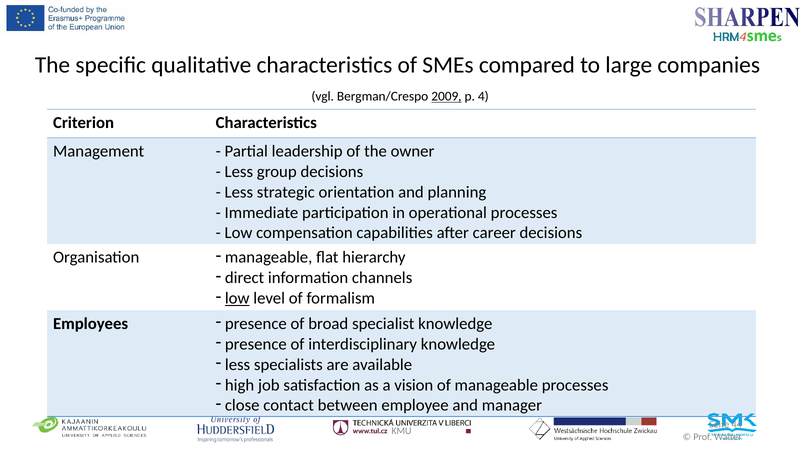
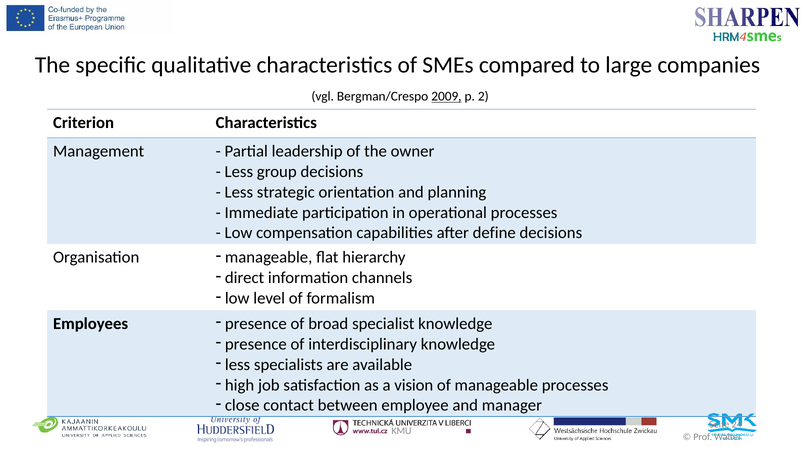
4: 4 -> 2
career: career -> define
low at (237, 299) underline: present -> none
44: 44 -> 24
